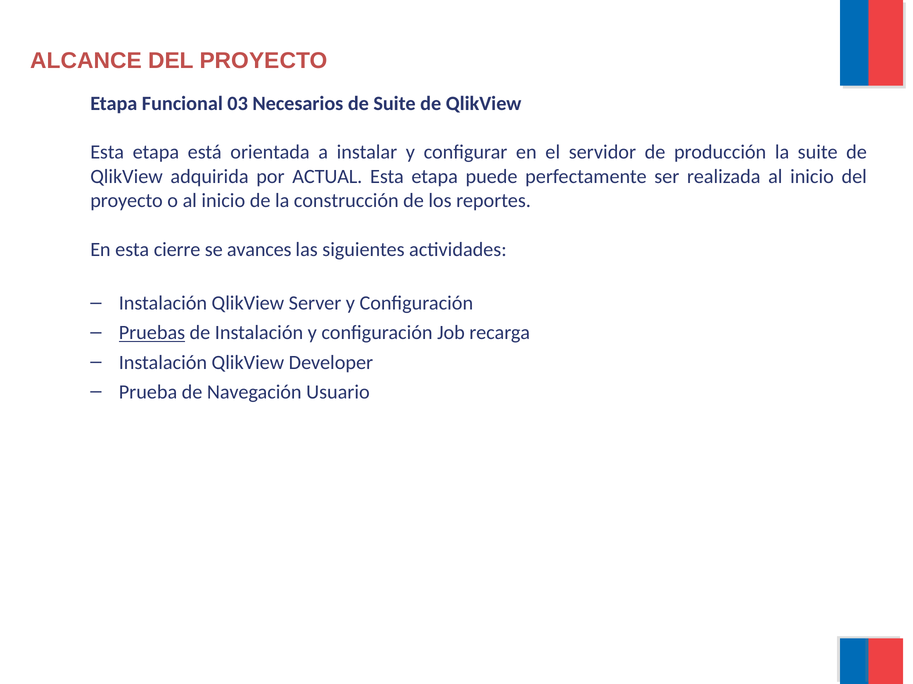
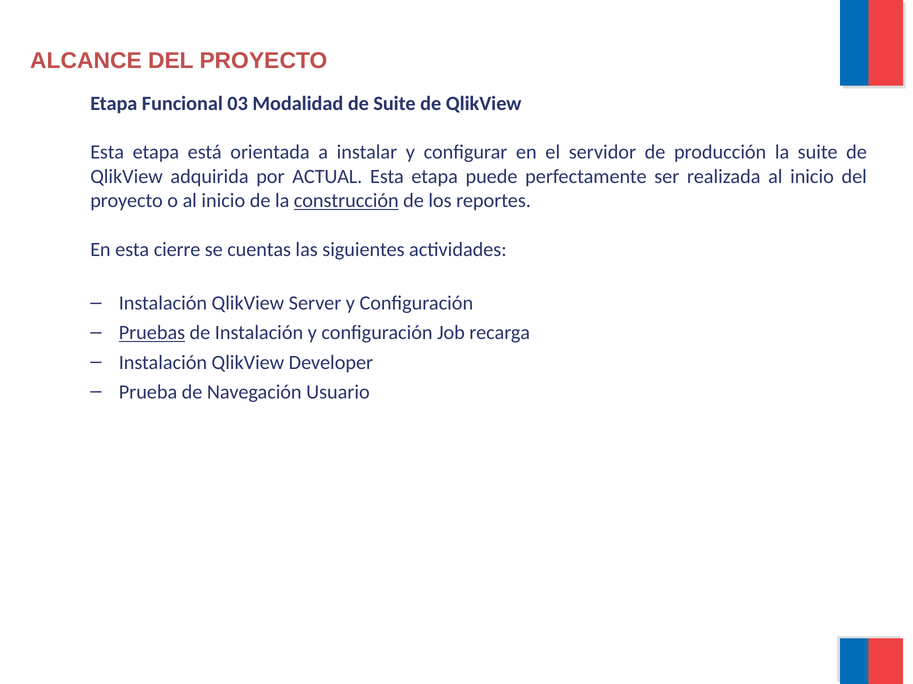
Necesarios: Necesarios -> Modalidad
construcción underline: none -> present
avances: avances -> cuentas
